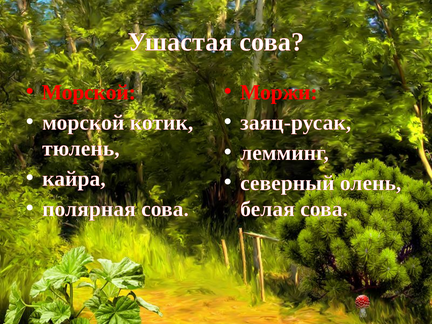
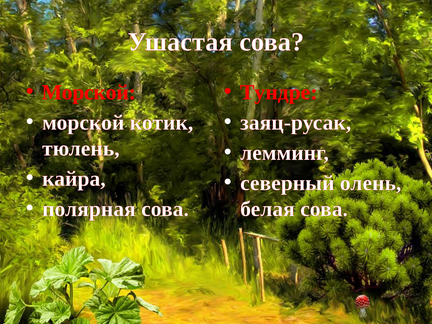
Моржи: Моржи -> Тундре
